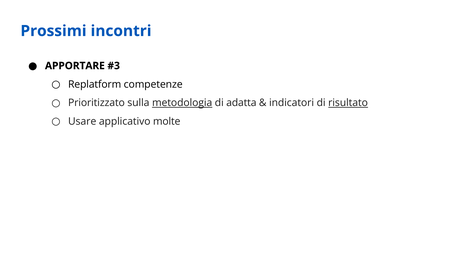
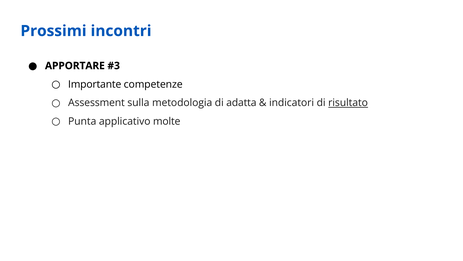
Replatform: Replatform -> Importante
Prioritizzato: Prioritizzato -> Assessment
metodologia underline: present -> none
Usare: Usare -> Punta
